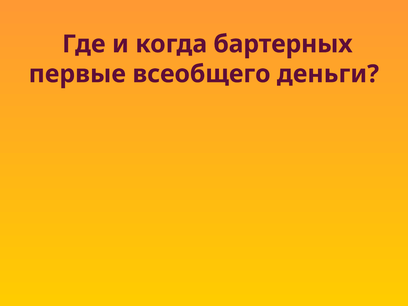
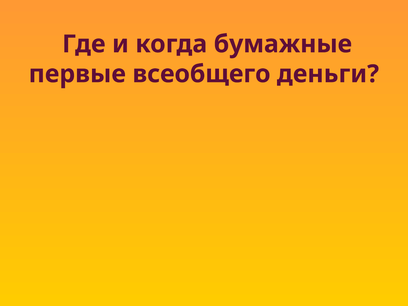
бартерных: бартерных -> бумажные
